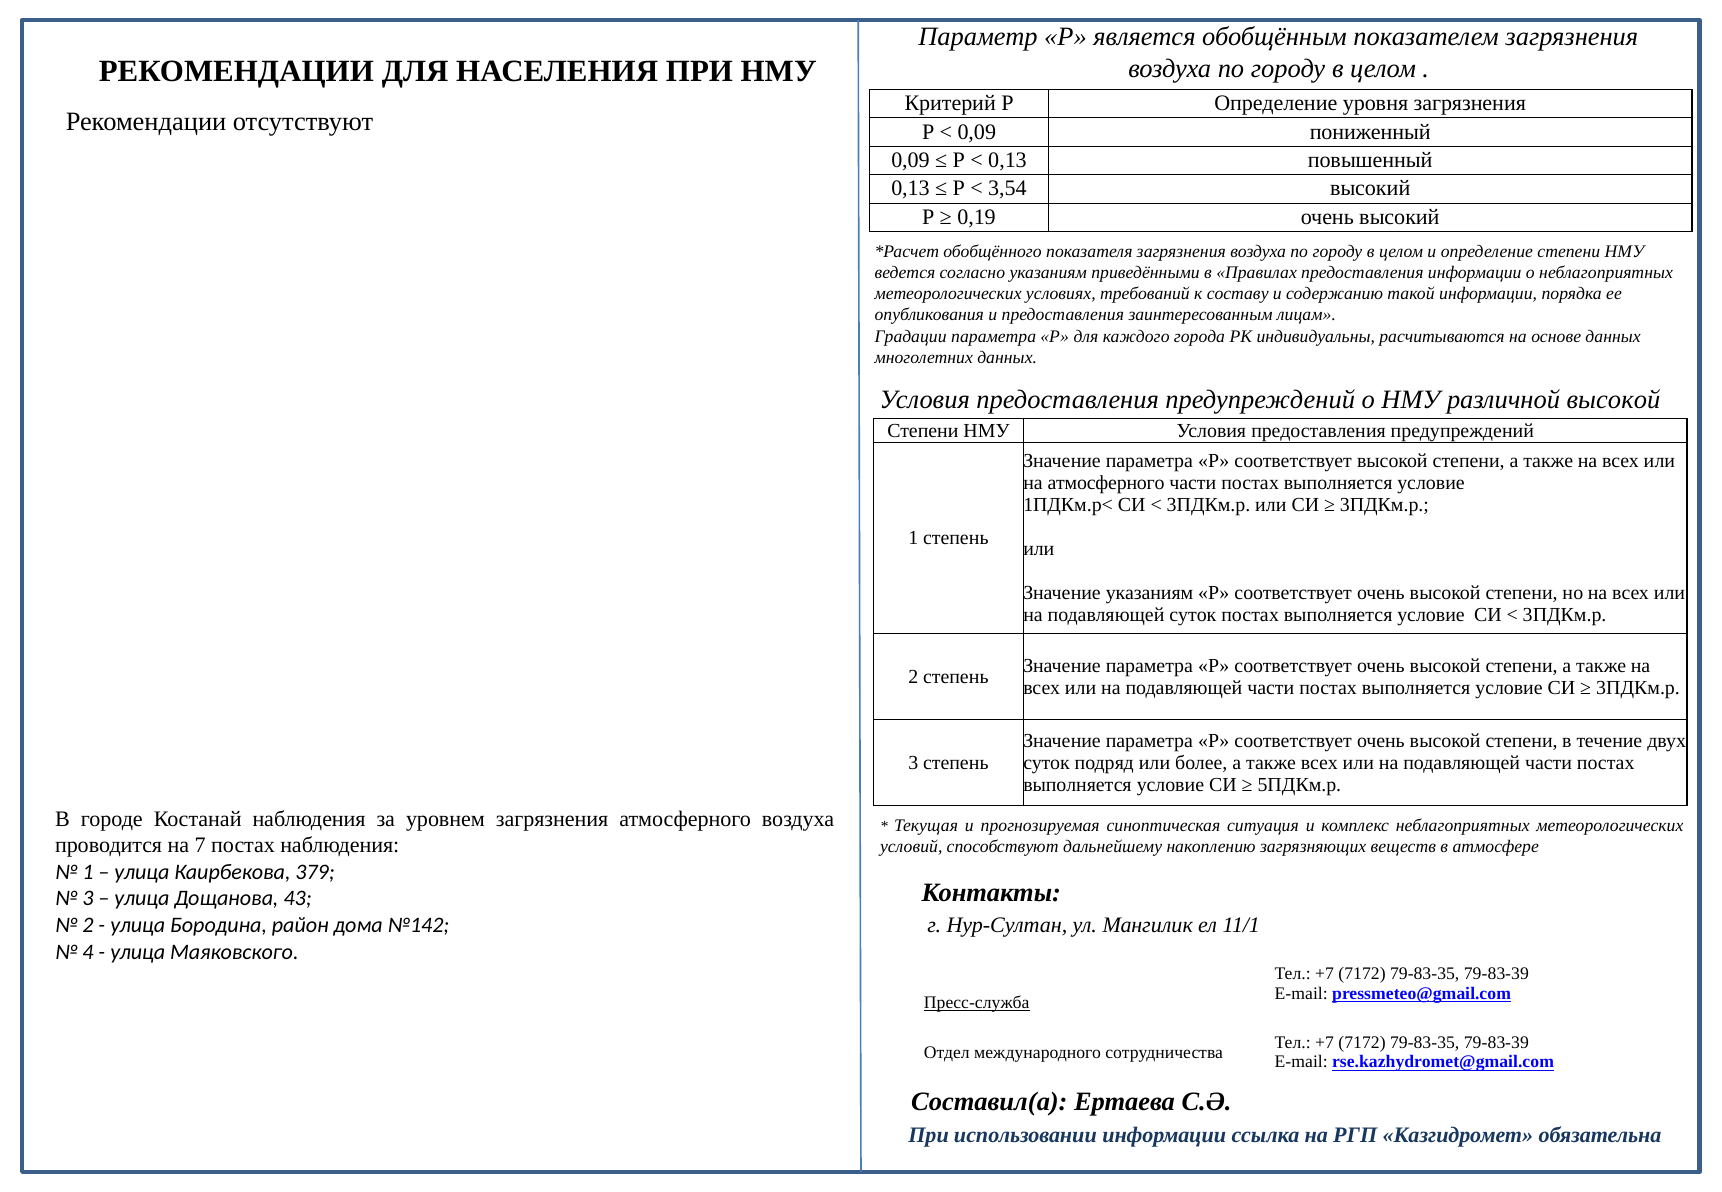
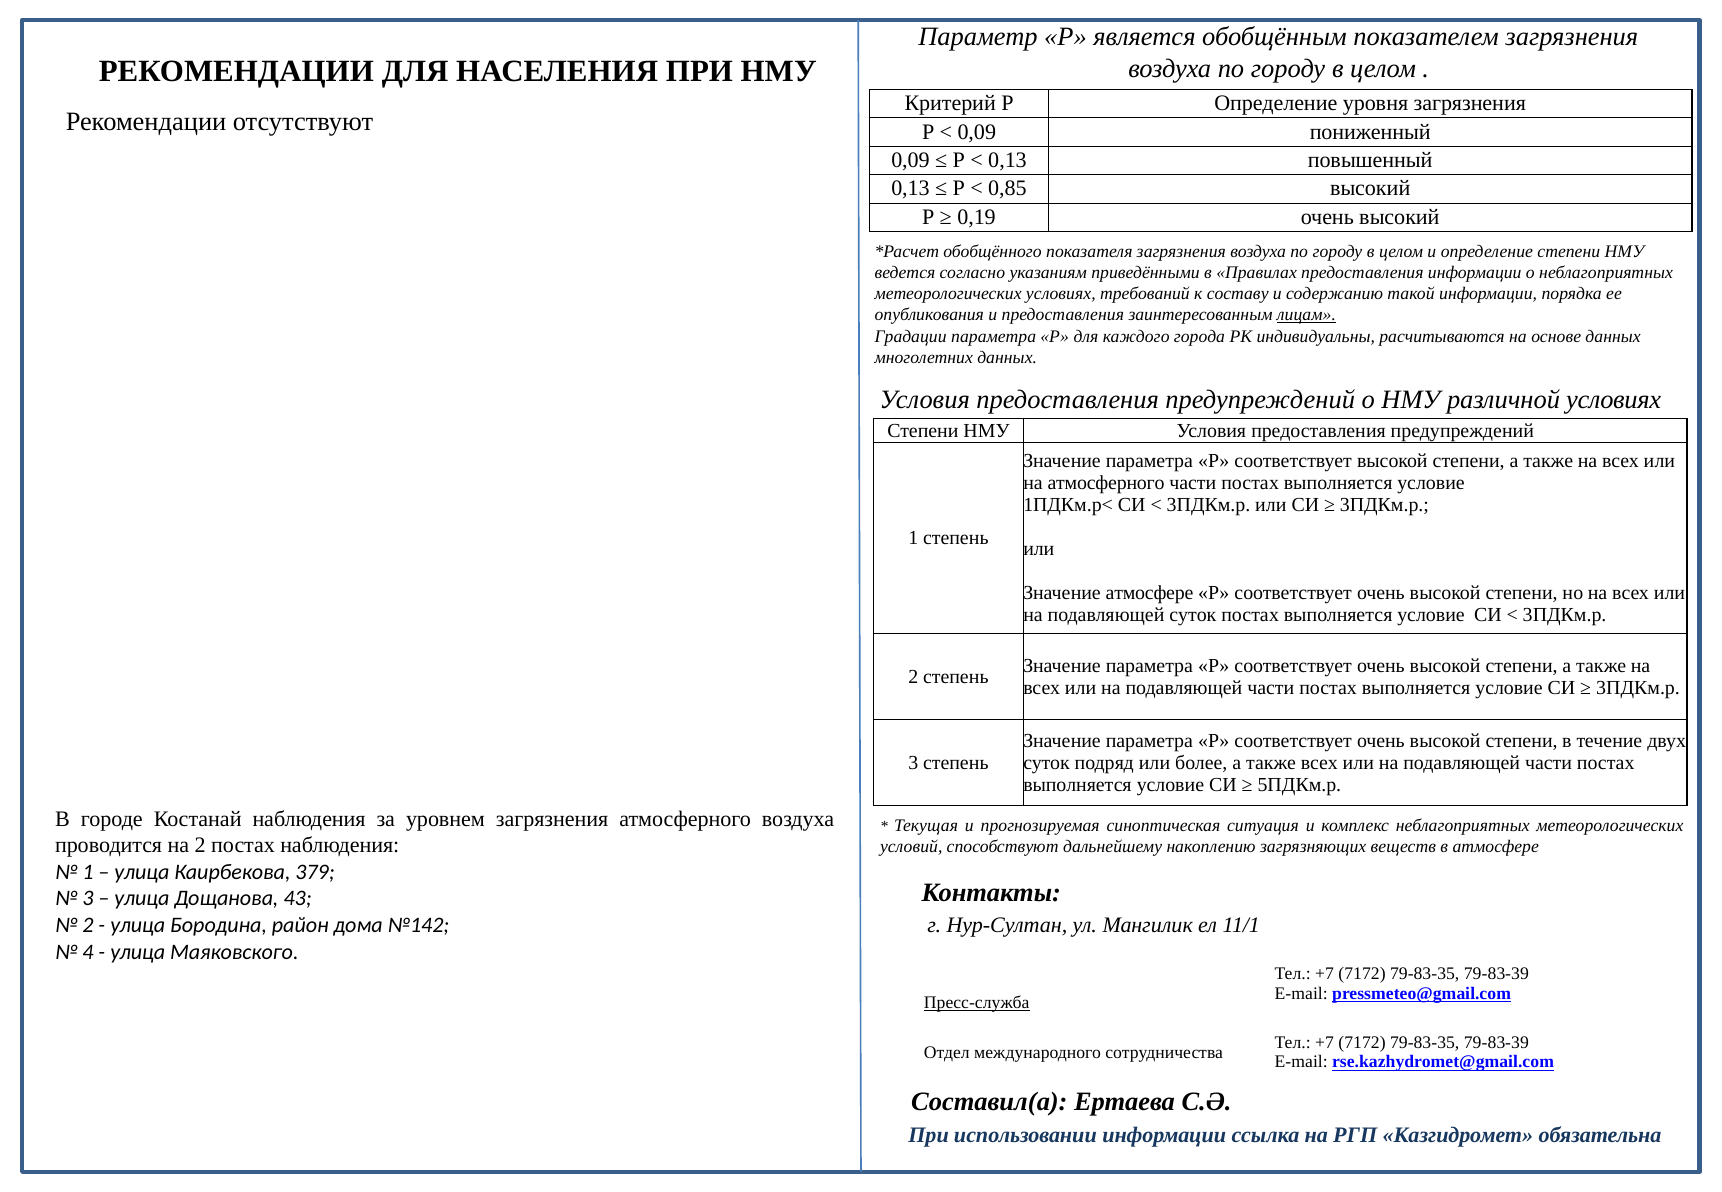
3,54: 3,54 -> 0,85
лицам underline: none -> present
различной высокой: высокой -> условиях
Значение указаниям: указаниям -> атмосфере
на 7: 7 -> 2
